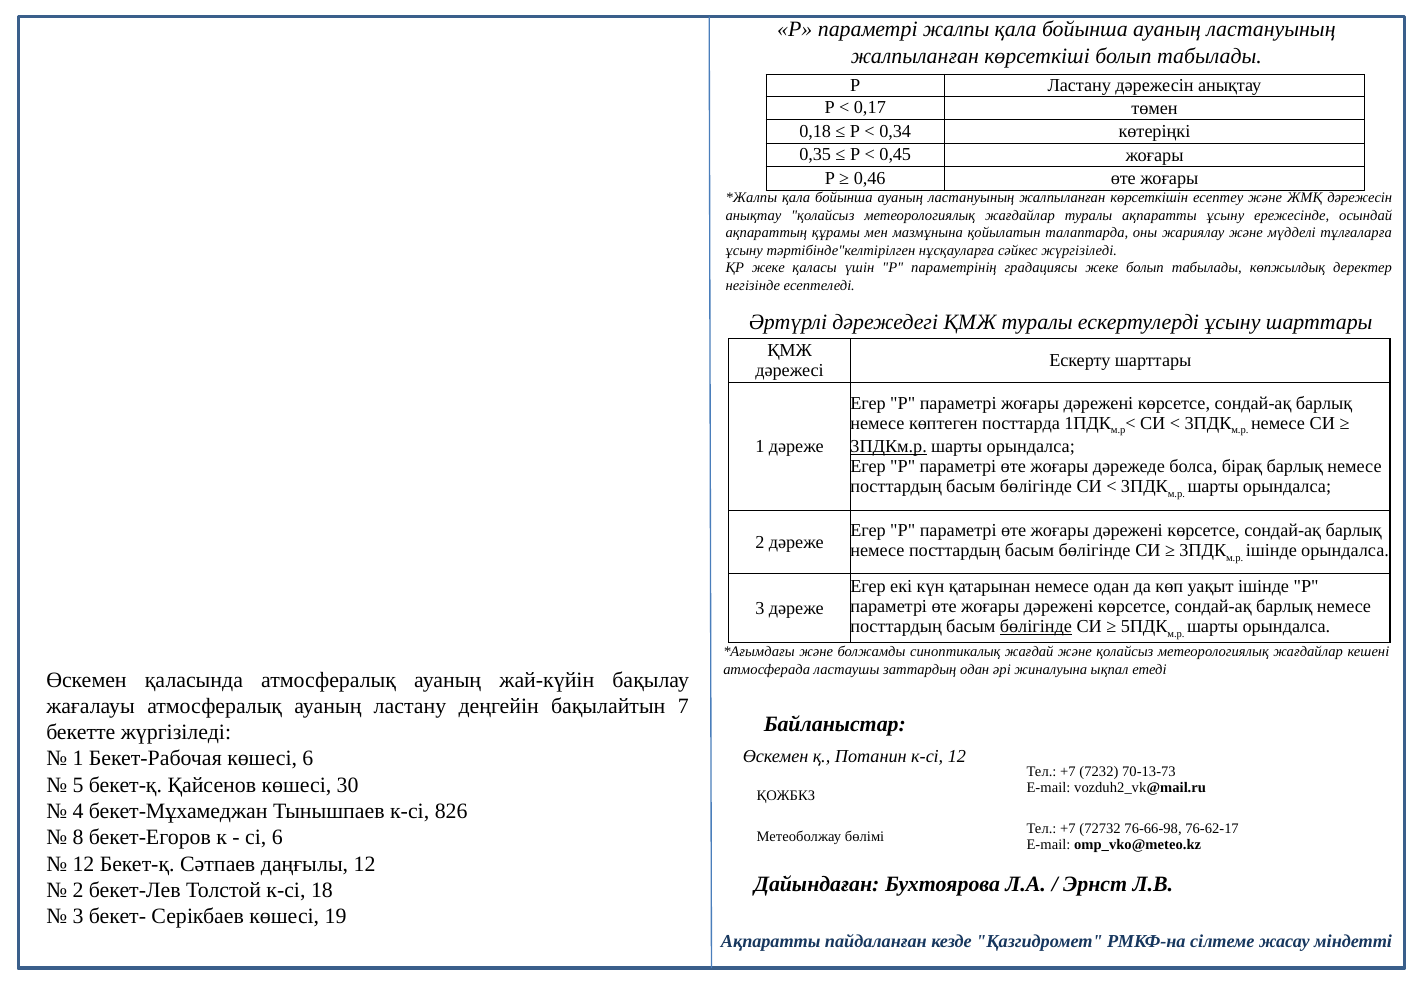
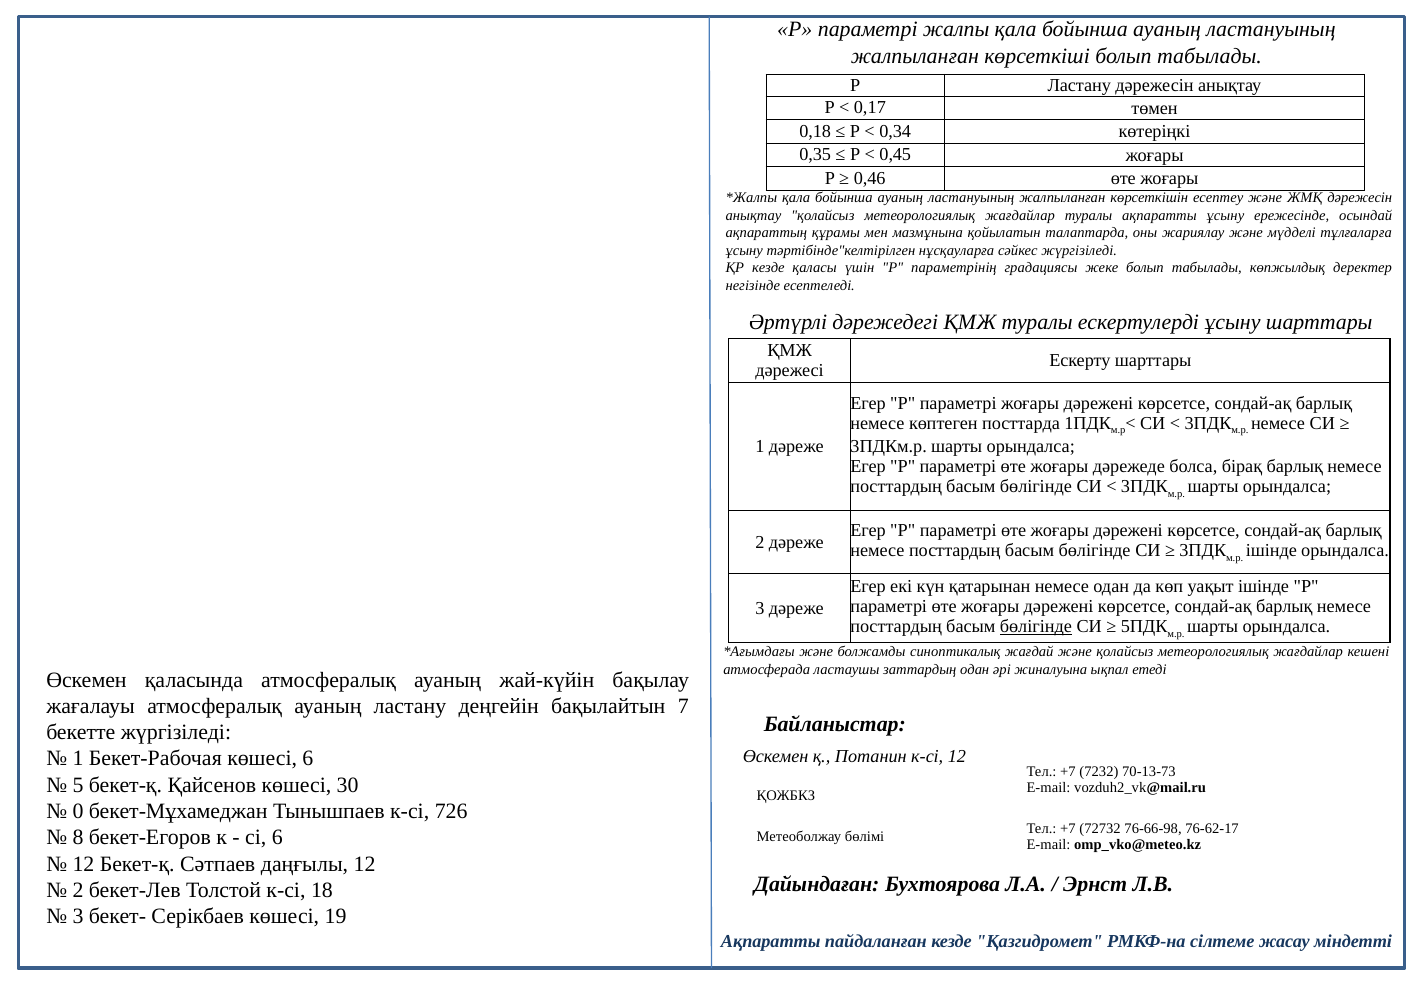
ҚР жеке: жеке -> кезде
3ПДКм.р underline: present -> none
4: 4 -> 0
826: 826 -> 726
